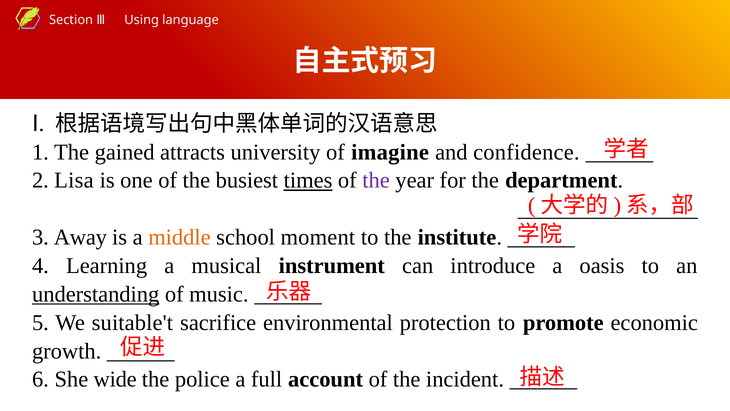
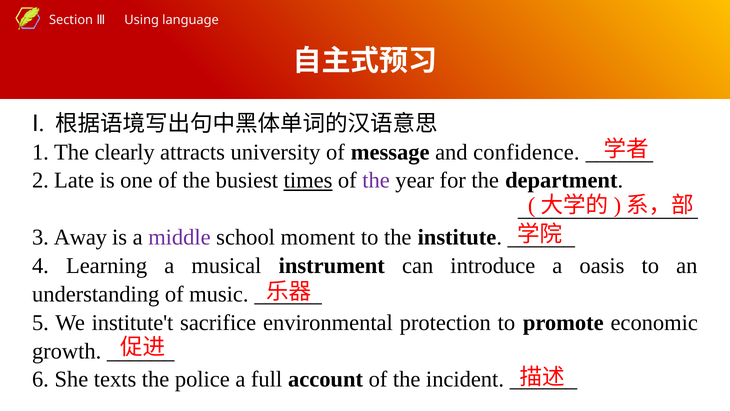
gained: gained -> clearly
imagine: imagine -> message
Lisa: Lisa -> Late
middle colour: orange -> purple
understanding underline: present -> none
suitable't: suitable't -> institute't
wide: wide -> texts
